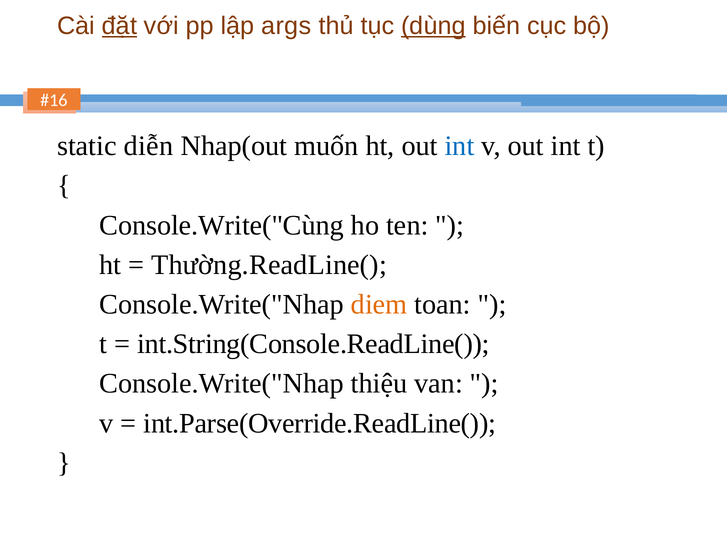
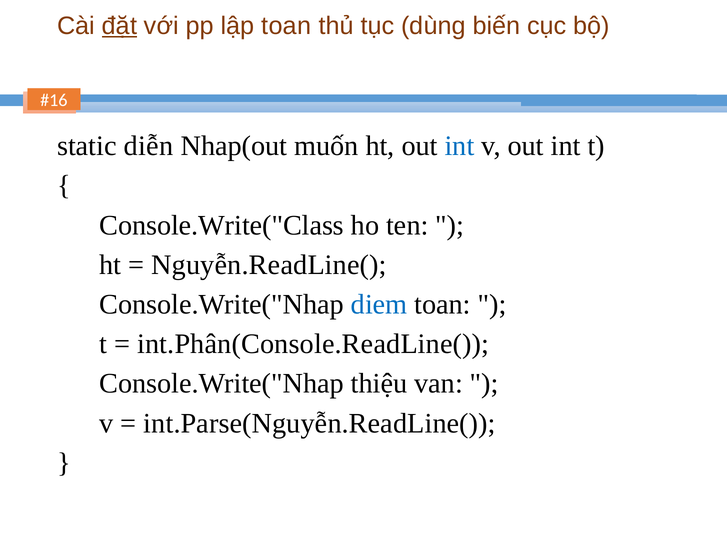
lập args: args -> toan
dùng underline: present -> none
Console.Write("Cùng: Console.Write("Cùng -> Console.Write("Class
Thường.ReadLine(: Thường.ReadLine( -> Nguyễn.ReadLine(
diem colour: orange -> blue
int.String(Console.ReadLine(: int.String(Console.ReadLine( -> int.Phân(Console.ReadLine(
int.Parse(Override.ReadLine(: int.Parse(Override.ReadLine( -> int.Parse(Nguyễn.ReadLine(
